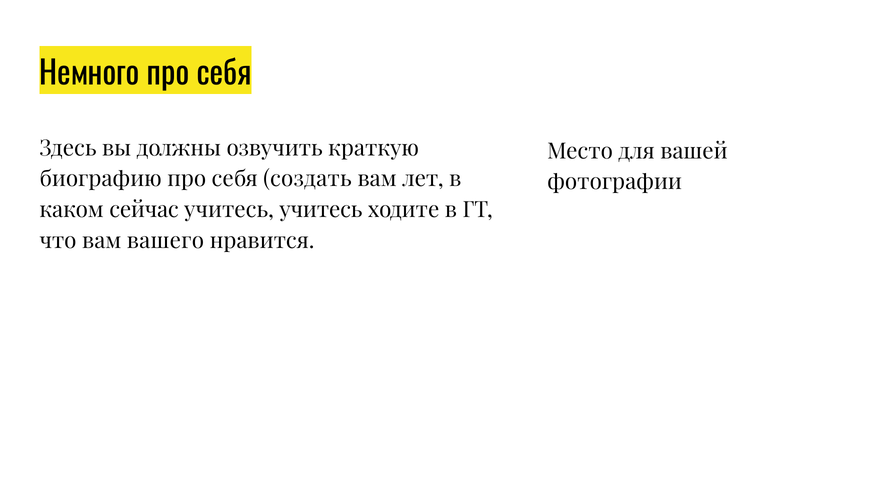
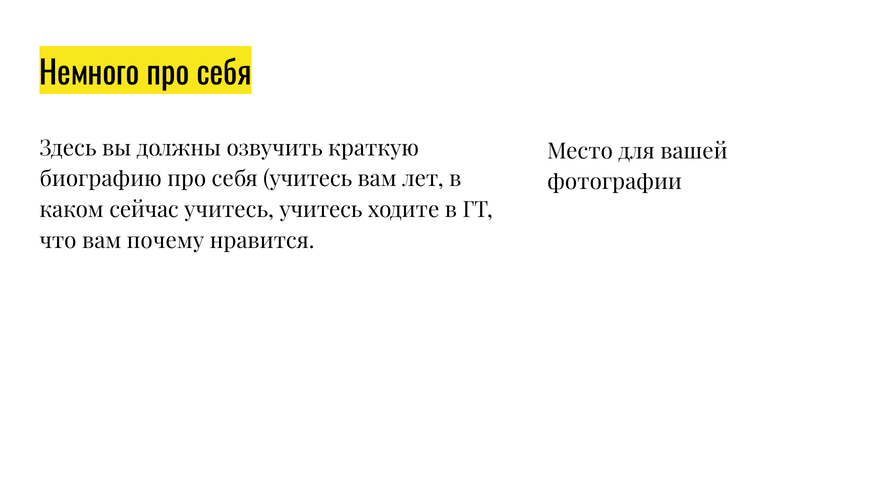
себя создать: создать -> учитесь
вашего: вашего -> почему
